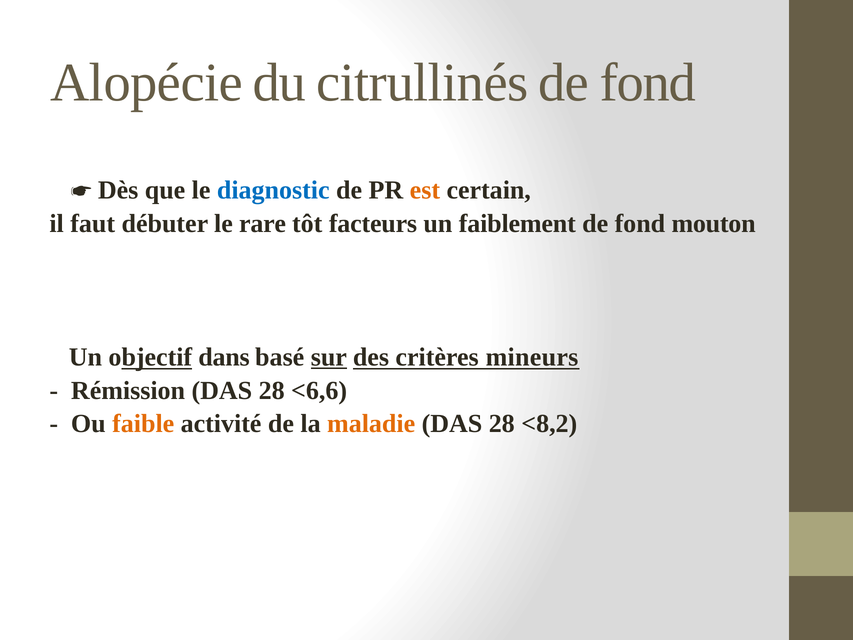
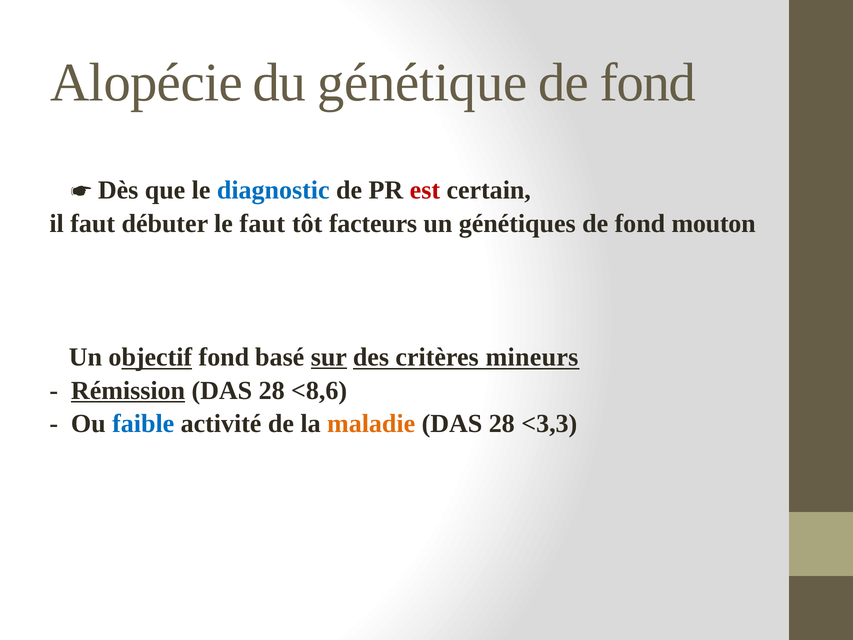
citrullinés: citrullinés -> génétique
est colour: orange -> red
le rare: rare -> faut
faiblement: faiblement -> génétiques
objectif dans: dans -> fond
Rémission underline: none -> present
<6,6: <6,6 -> <8,6
faible colour: orange -> blue
<8,2: <8,2 -> <3,3
